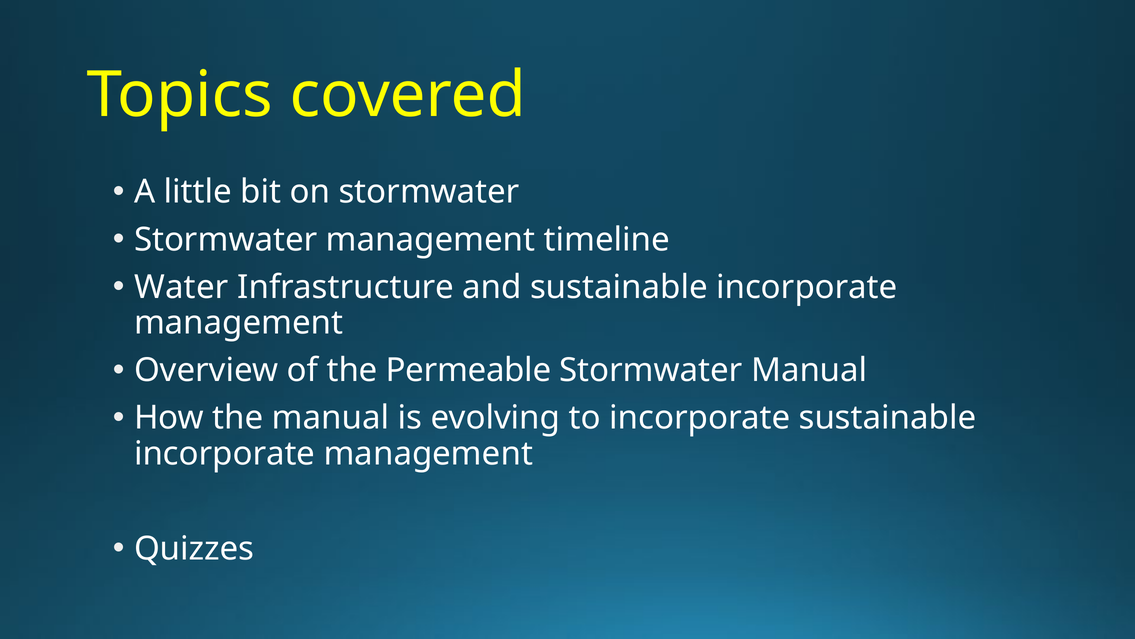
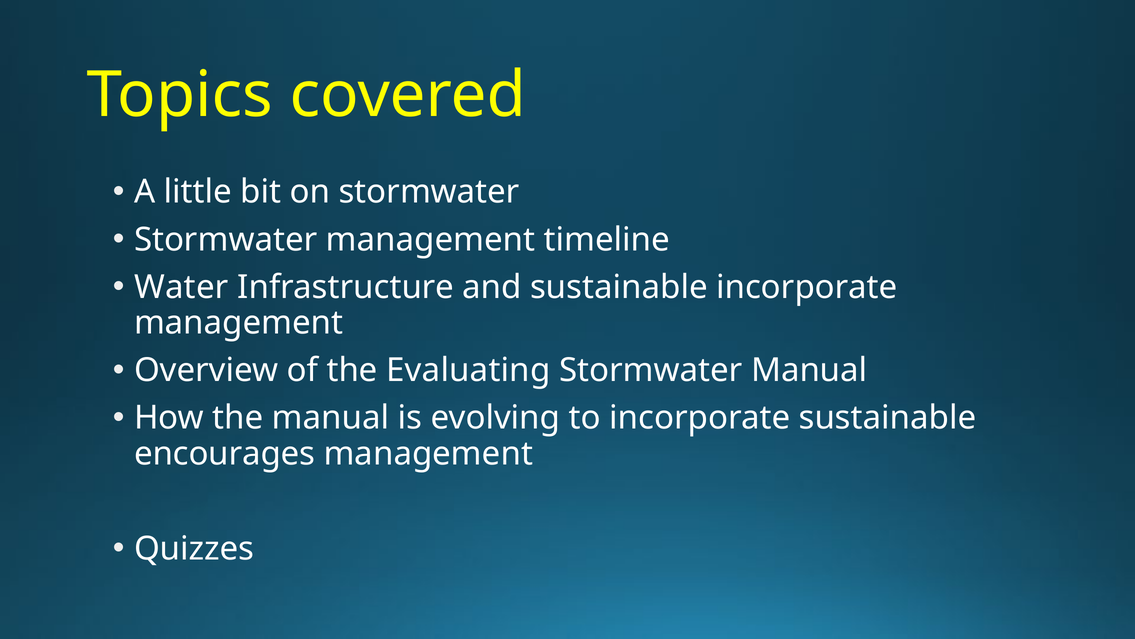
Permeable: Permeable -> Evaluating
incorporate at (225, 453): incorporate -> encourages
